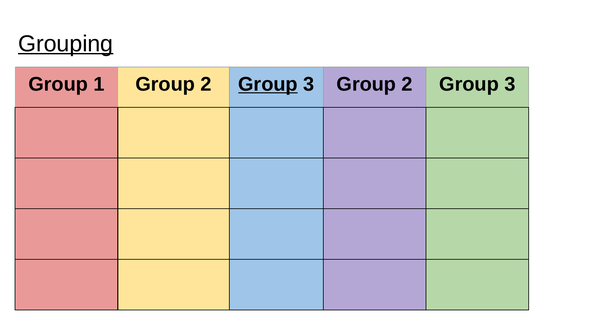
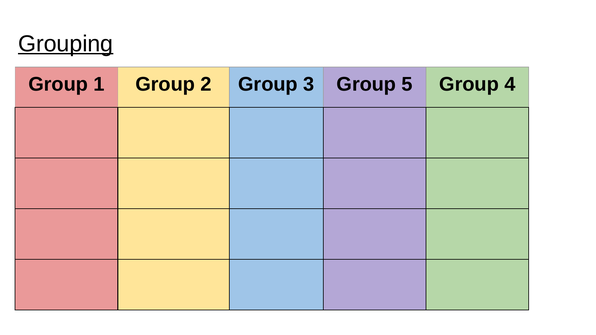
Group at (268, 84) underline: present -> none
3 Group 2: 2 -> 5
3 at (510, 84): 3 -> 4
